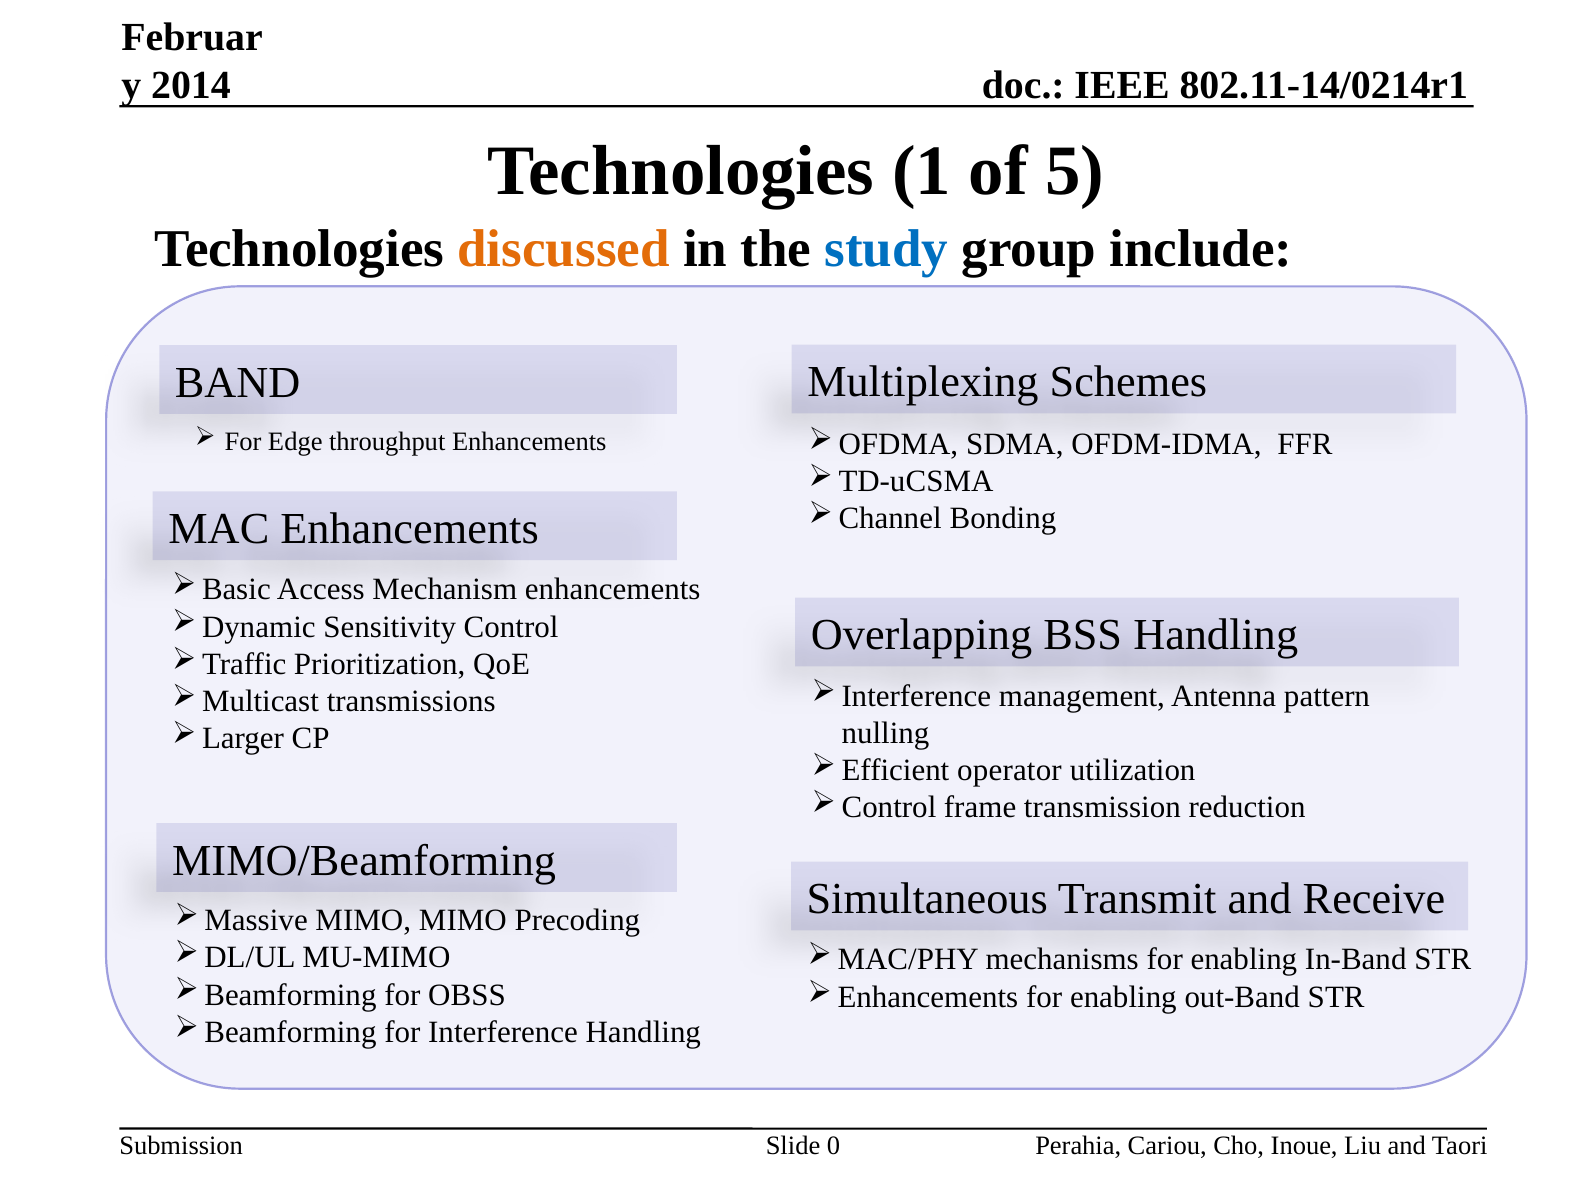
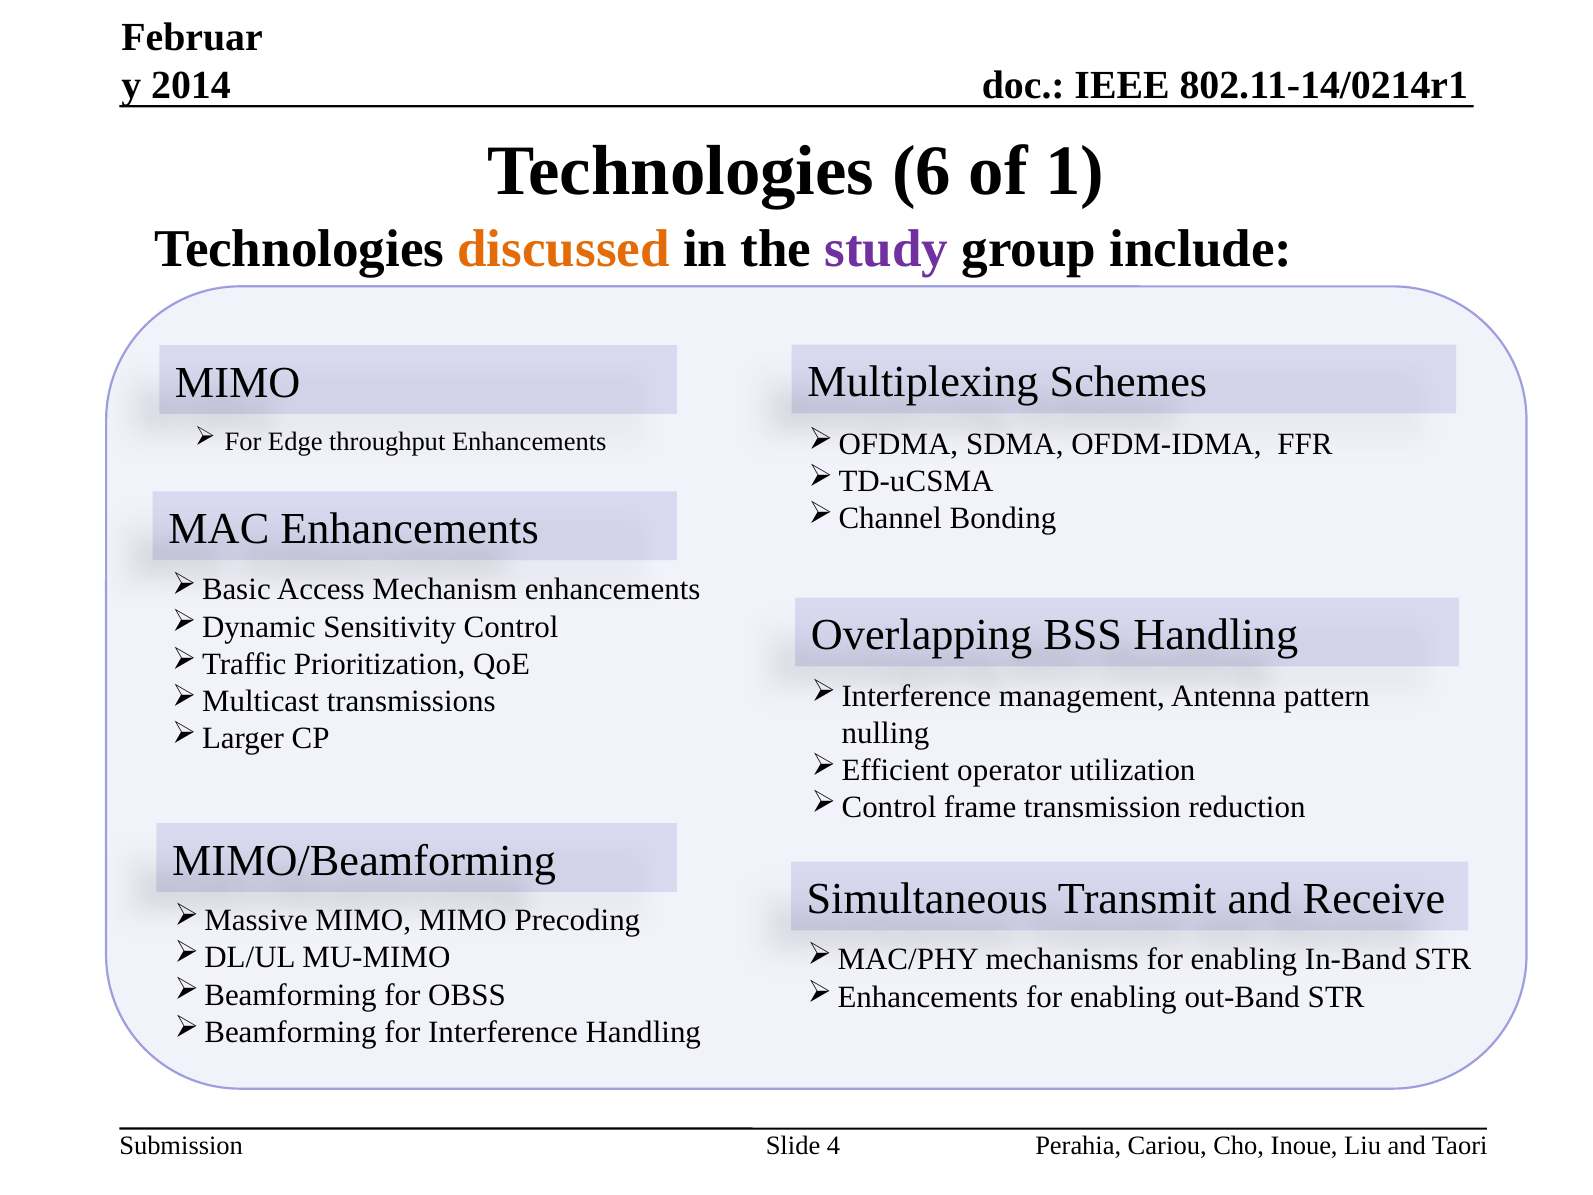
1: 1 -> 6
5: 5 -> 1
study colour: blue -> purple
BAND at (238, 383): BAND -> MIMO
0: 0 -> 4
